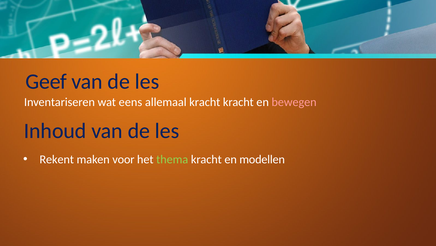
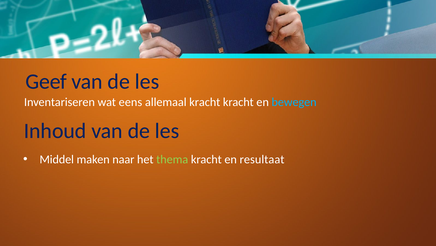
bewegen colour: pink -> light blue
Rekent: Rekent -> Middel
voor: voor -> naar
modellen: modellen -> resultaat
